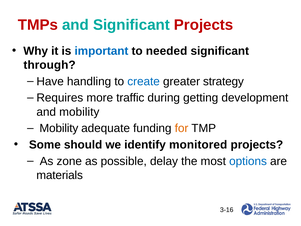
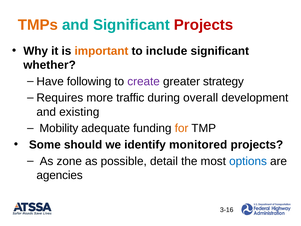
TMPs colour: red -> orange
important colour: blue -> orange
needed: needed -> include
through: through -> whether
handling: handling -> following
create colour: blue -> purple
getting: getting -> overall
and mobility: mobility -> existing
delay: delay -> detail
materials: materials -> agencies
